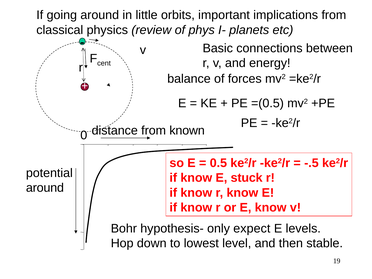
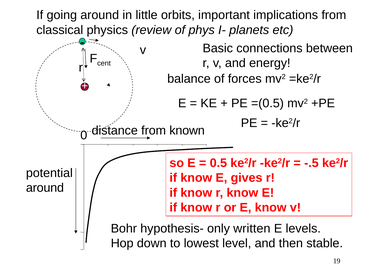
stuck: stuck -> gives
expect: expect -> written
